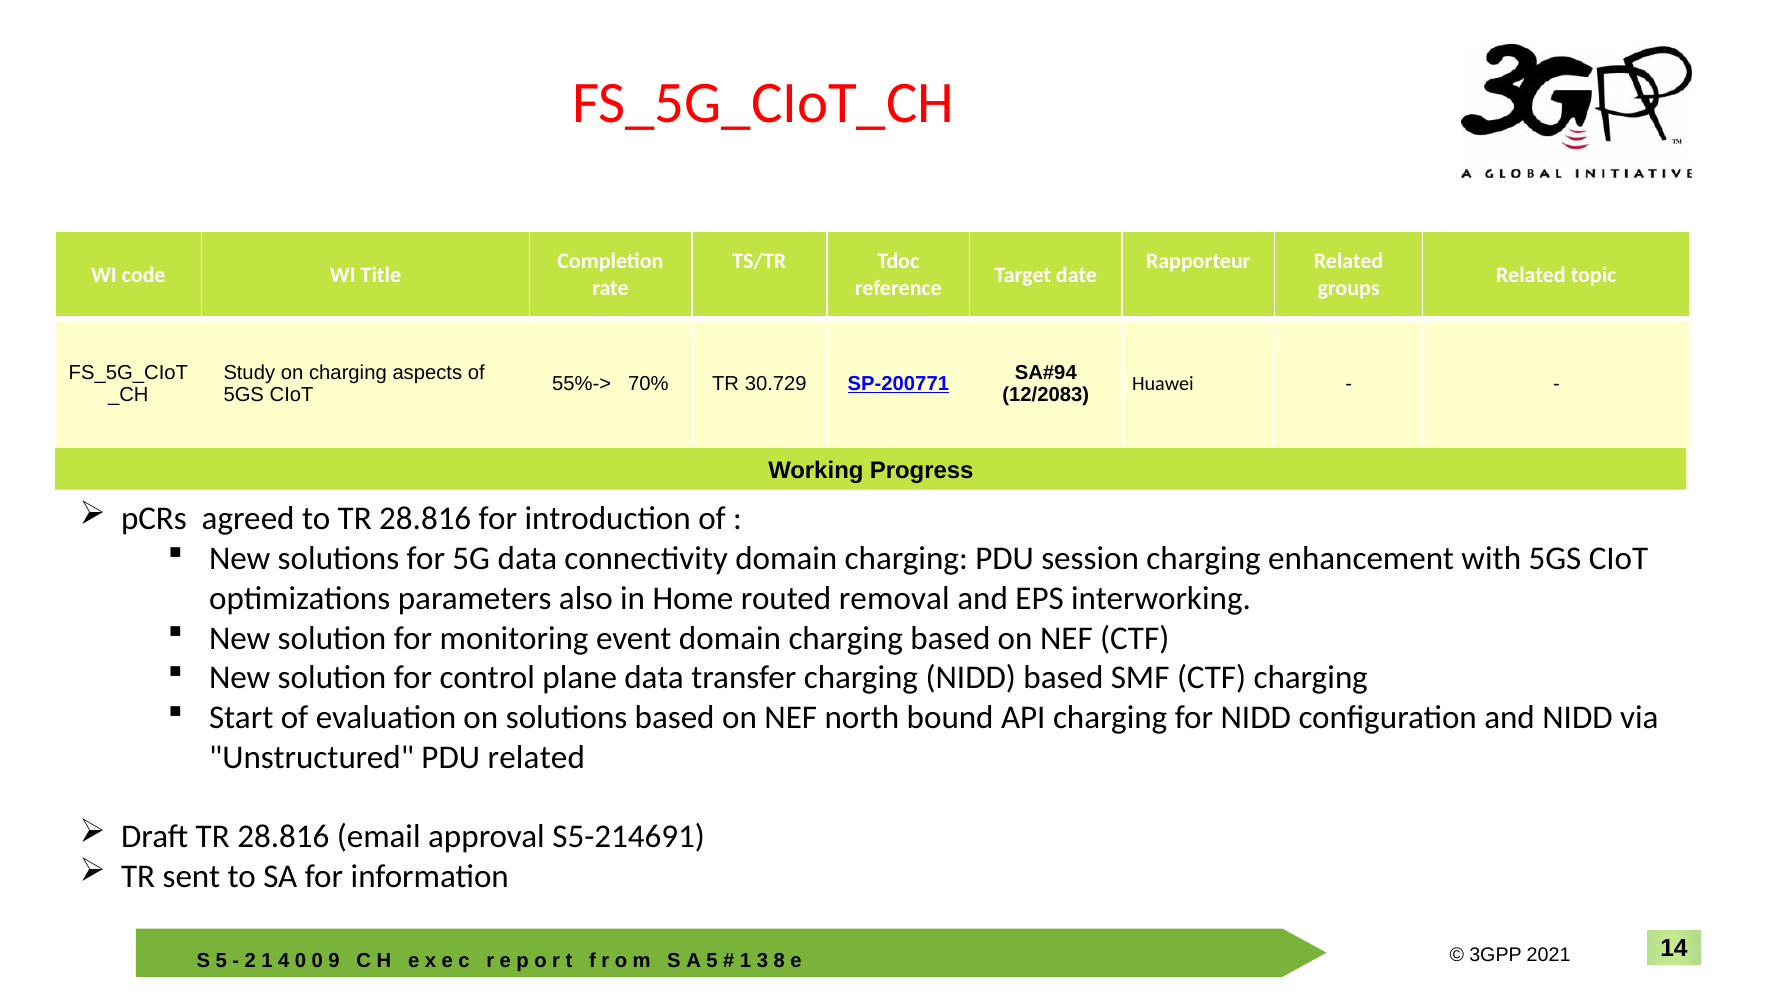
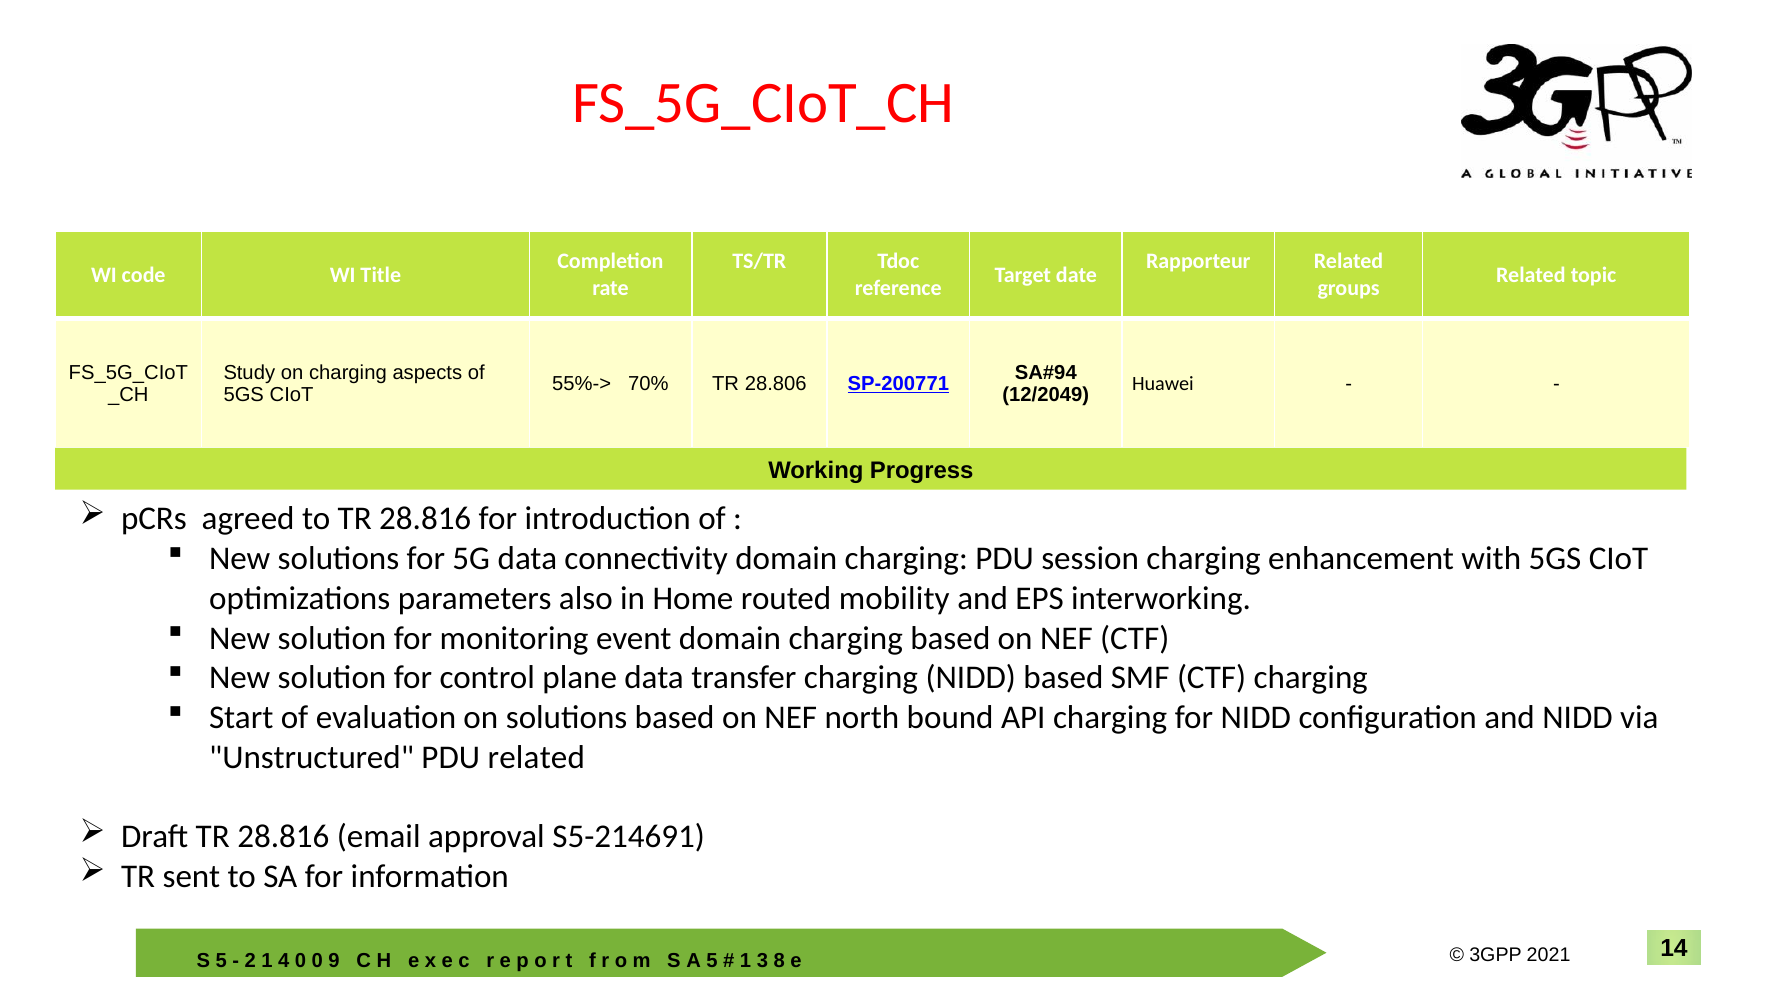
30.729: 30.729 -> 28.806
12/2083: 12/2083 -> 12/2049
removal: removal -> mobility
